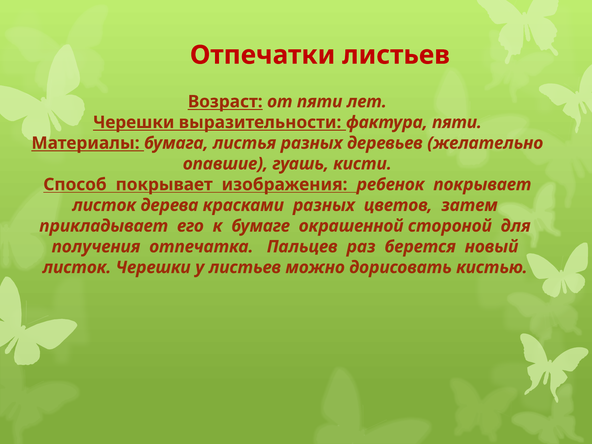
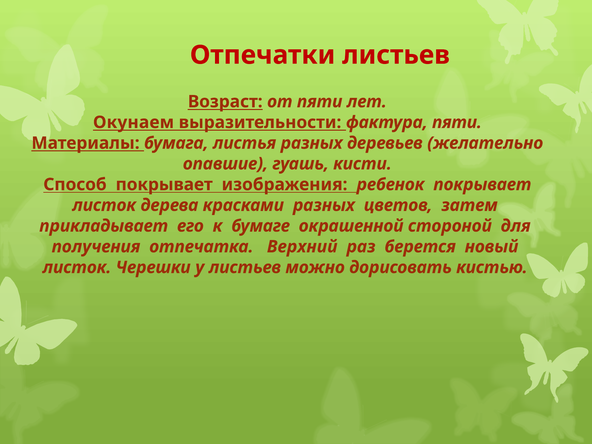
Черешки at (134, 122): Черешки -> Окунаем
Пальцев: Пальцев -> Верхний
